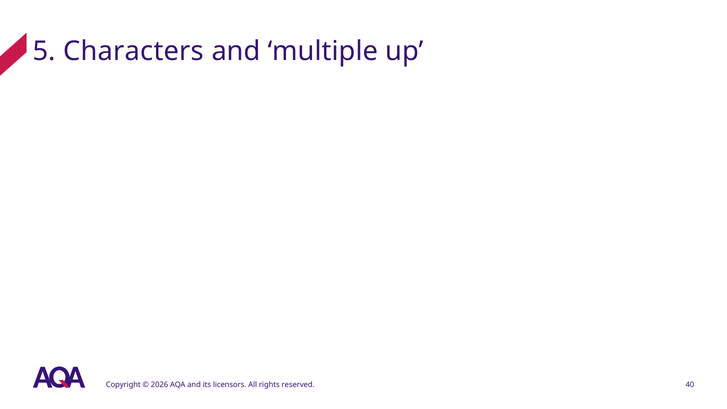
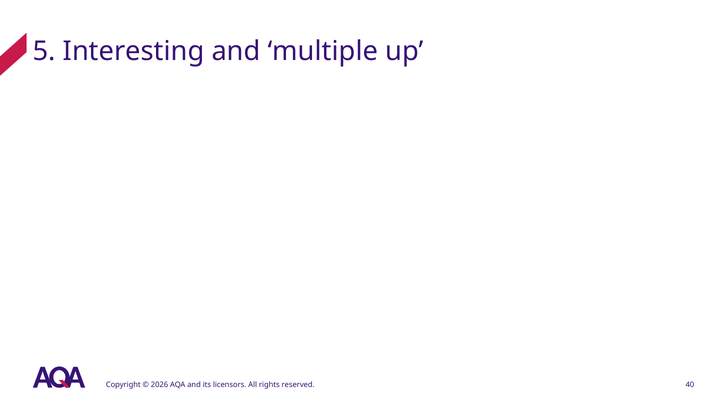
Characters: Characters -> Interesting
